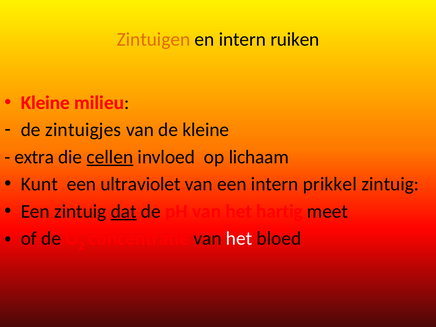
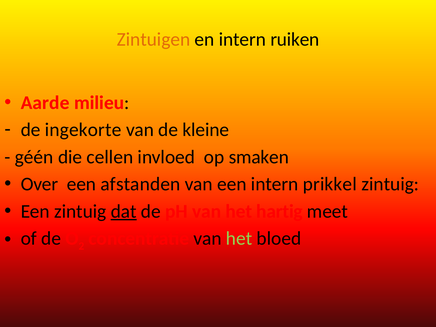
Kleine at (45, 103): Kleine -> Aarde
zintuigjes: zintuigjes -> ingekorte
extra: extra -> géén
cellen underline: present -> none
lichaam: lichaam -> smaken
Kunt: Kunt -> Over
ultraviolet: ultraviolet -> afstanden
het at (239, 238) colour: white -> light green
